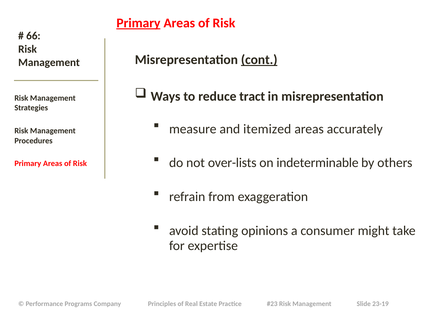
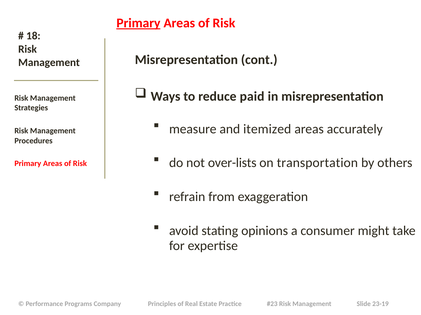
66: 66 -> 18
cont underline: present -> none
tract: tract -> paid
indeterminable: indeterminable -> transportation
